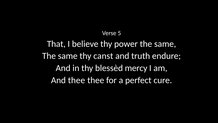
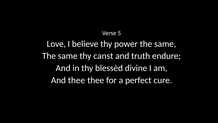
That: That -> Love
mercy: mercy -> divine
